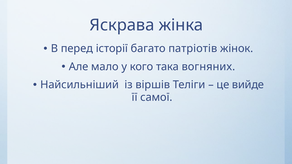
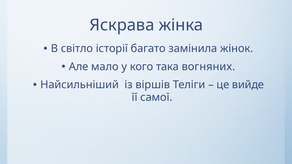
перед: перед -> світло
патріотів: патріотів -> замiнила
